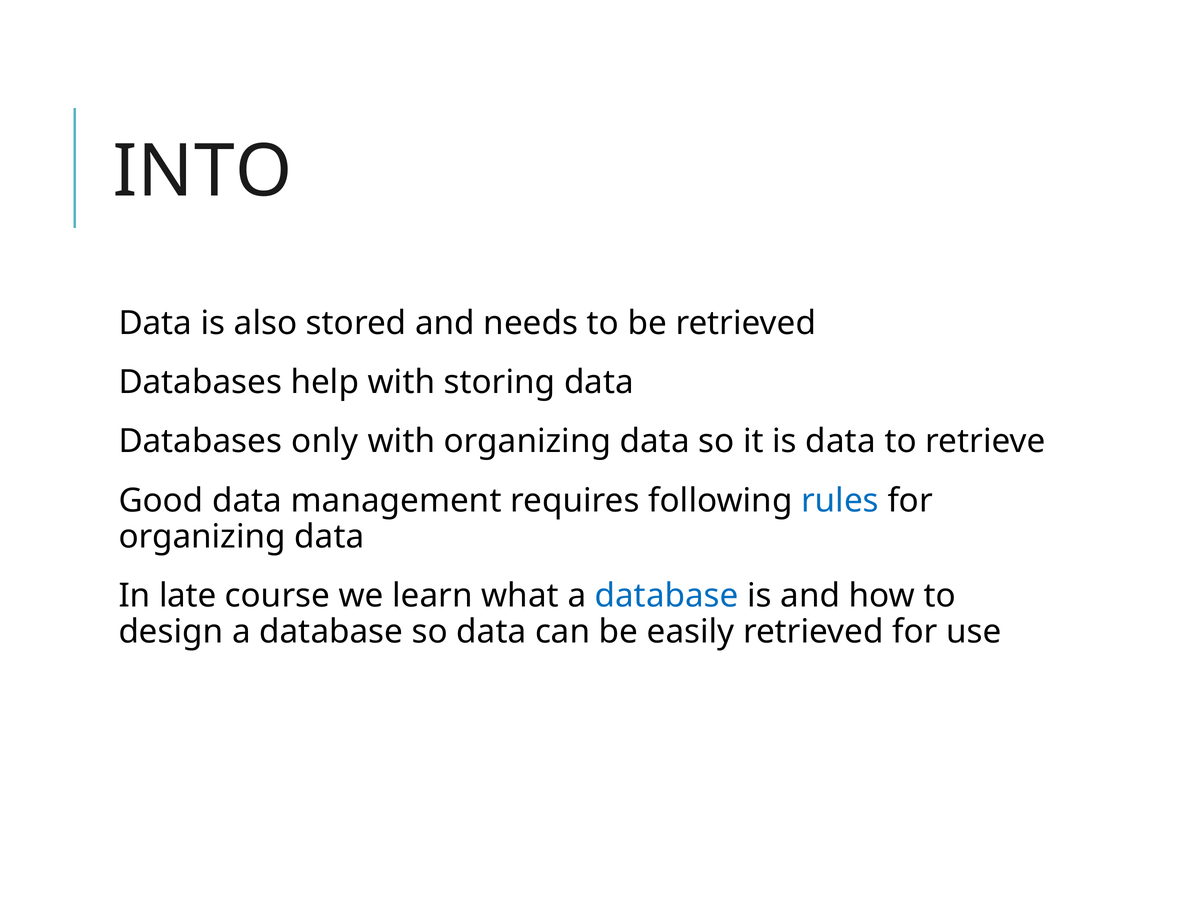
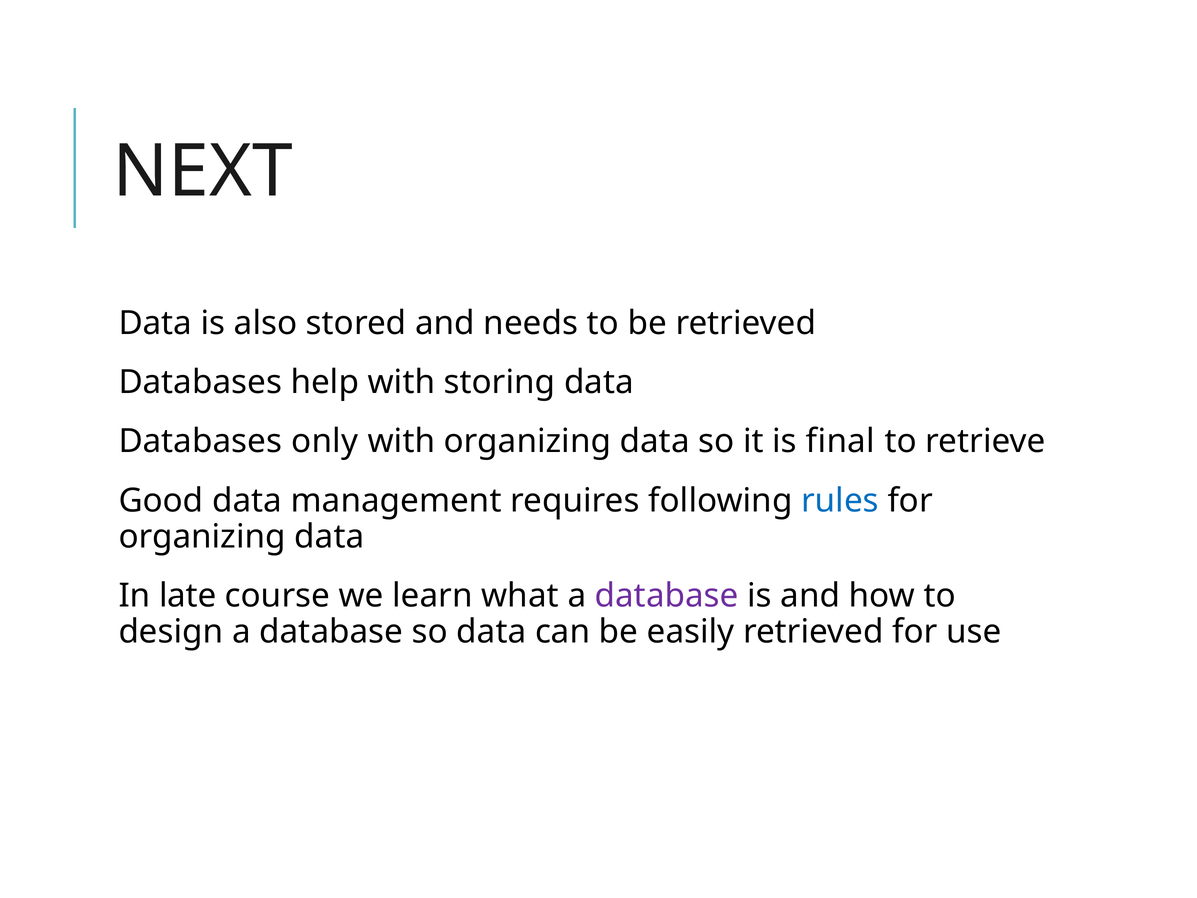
INTO: INTO -> NEXT
is data: data -> final
database at (667, 596) colour: blue -> purple
